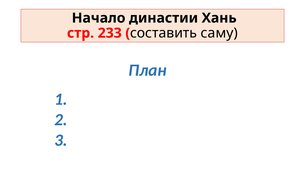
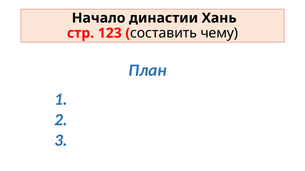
233: 233 -> 123
саму: саму -> чему
